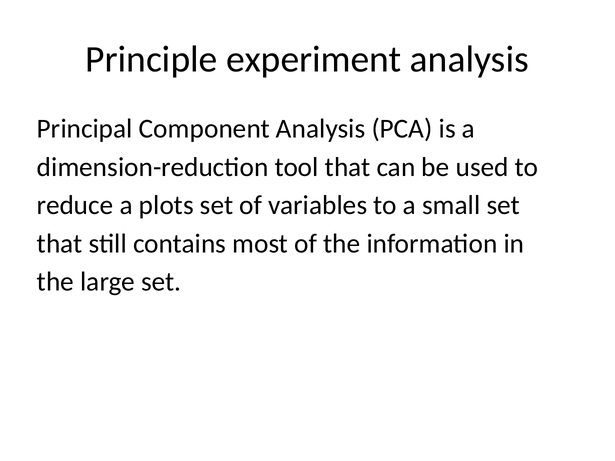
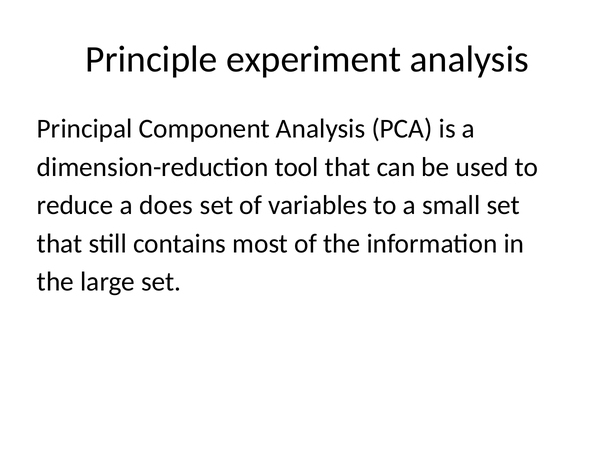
plots: plots -> does
